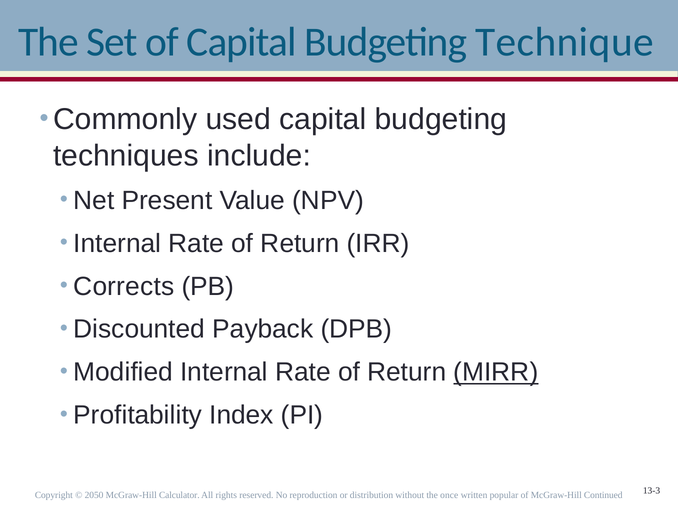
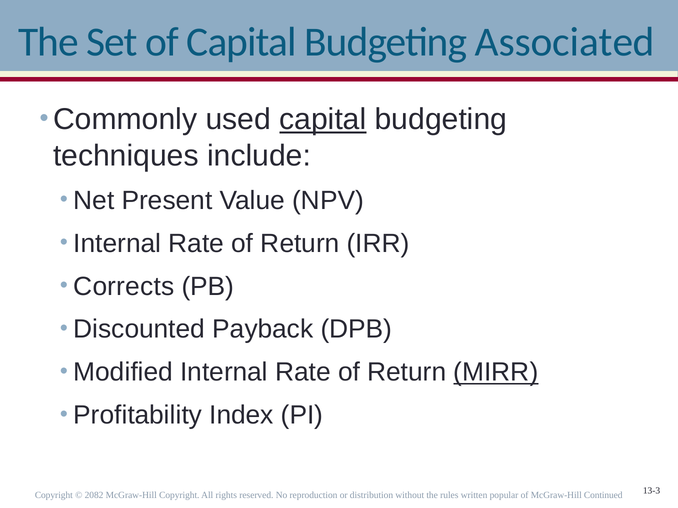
Technique: Technique -> Associated
capital at (323, 120) underline: none -> present
2050: 2050 -> 2082
McGraw-Hill Calculator: Calculator -> Copyright
once: once -> rules
